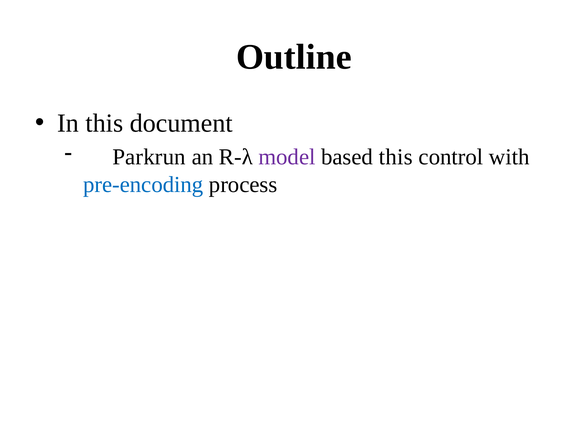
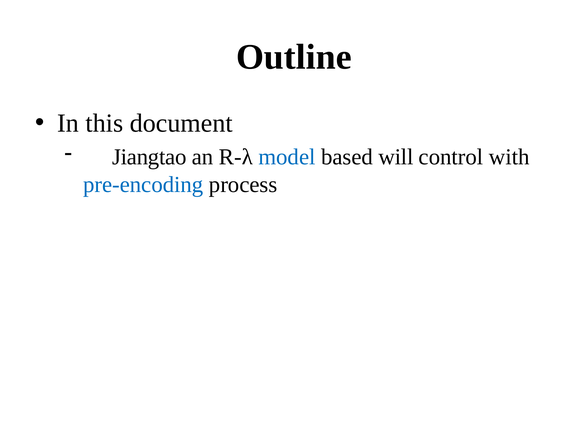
Parkrun: Parkrun -> Jiangtao
model colour: purple -> blue
based this: this -> will
